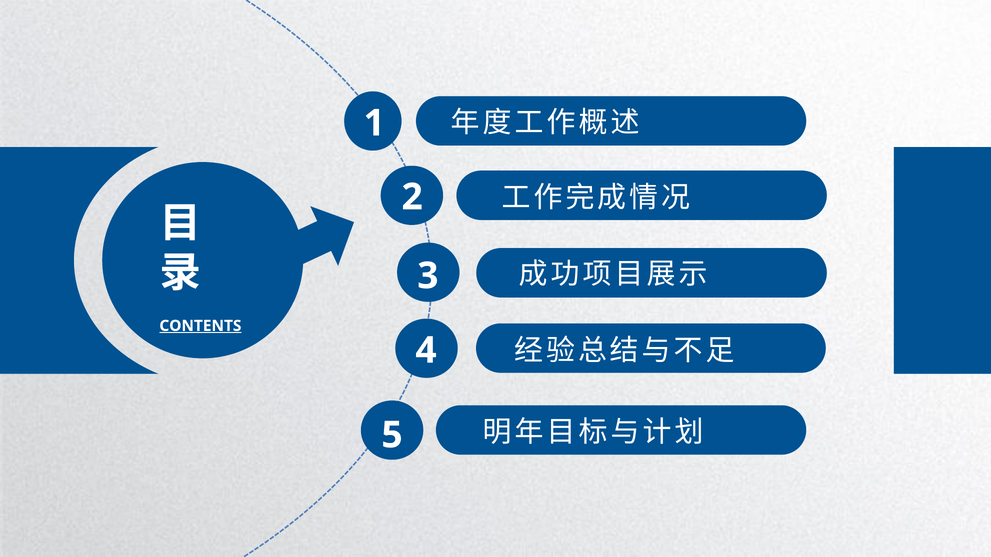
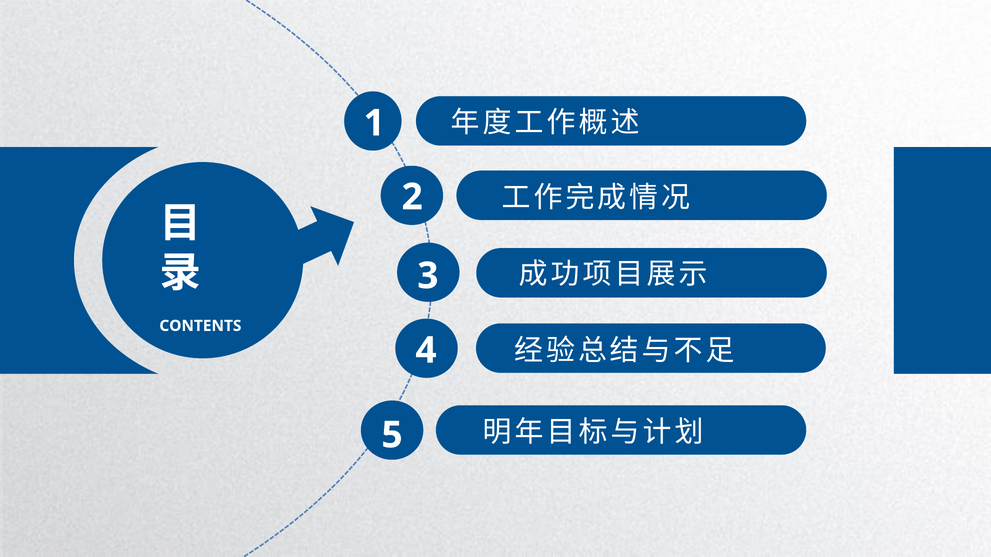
CONTENTS underline: present -> none
